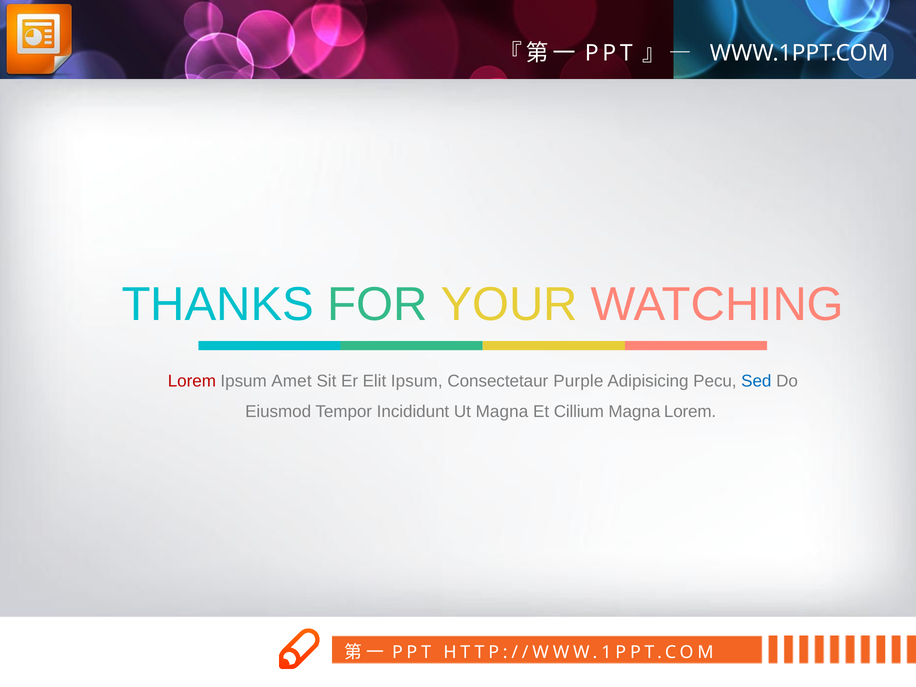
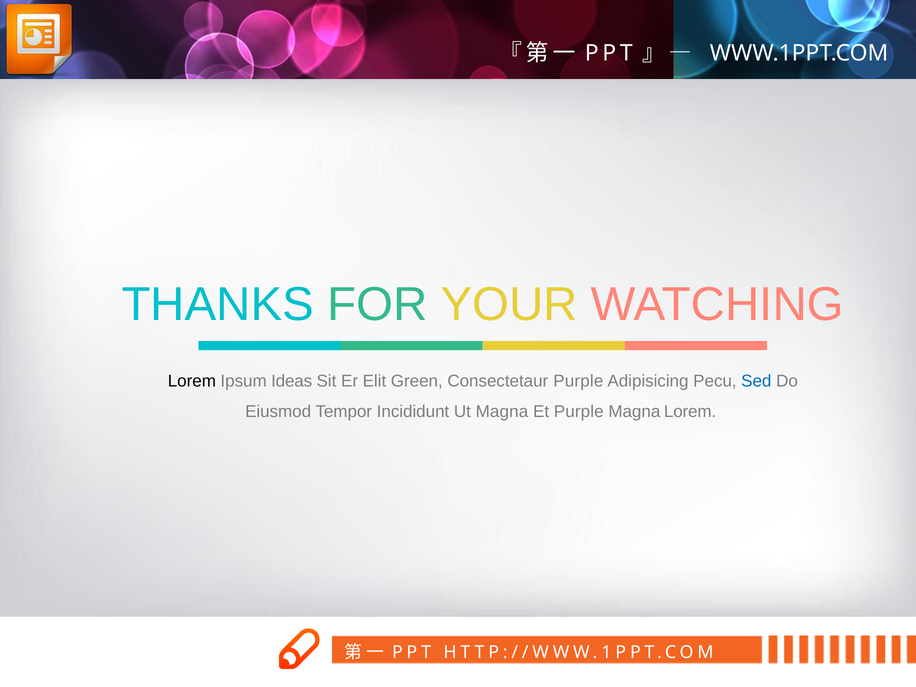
Lorem at (192, 381) colour: red -> black
Amet: Amet -> Ideas
Elit Ipsum: Ipsum -> Green
Et Cillium: Cillium -> Purple
